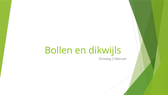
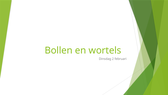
dikwijls: dikwijls -> wortels
